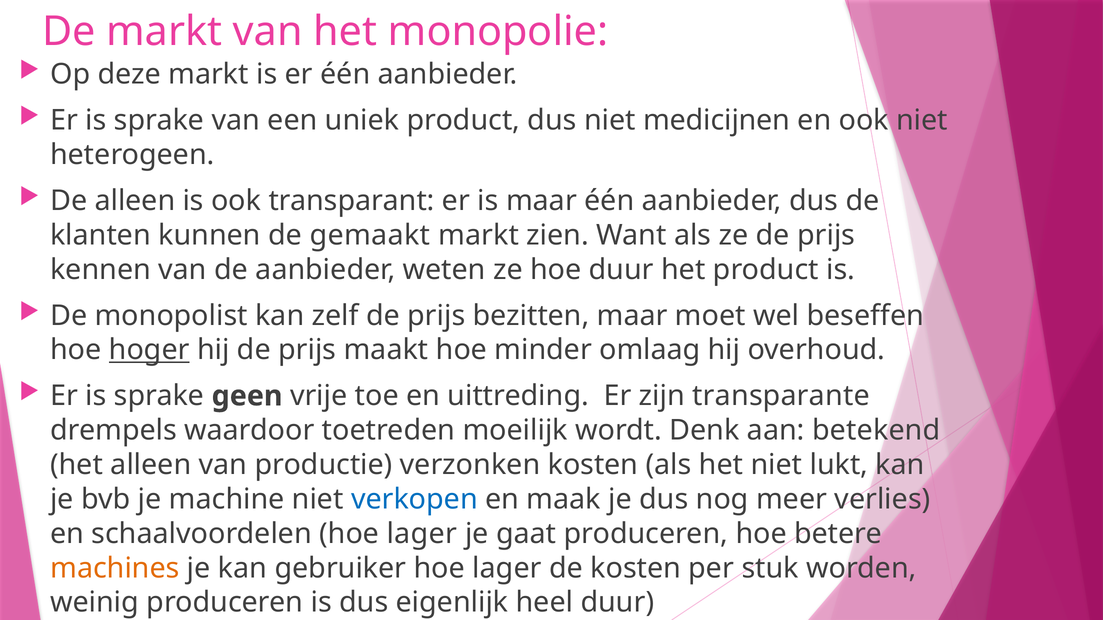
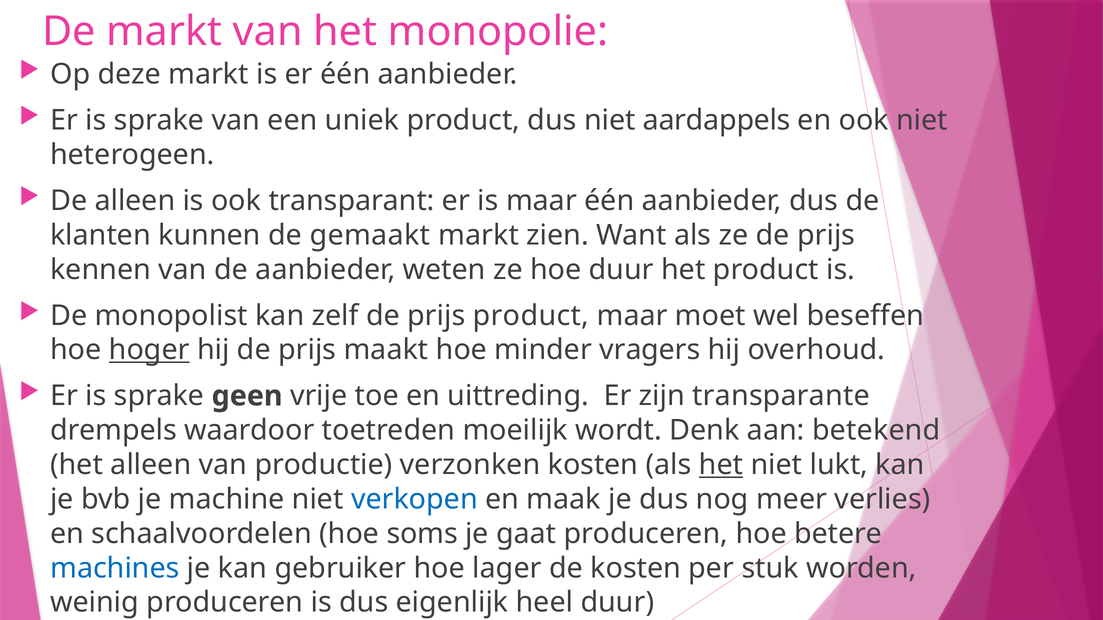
medicijnen: medicijnen -> aardappels
prijs bezitten: bezitten -> product
omlaag: omlaag -> vragers
het at (721, 465) underline: none -> present
schaalvoordelen hoe lager: lager -> soms
machines colour: orange -> blue
